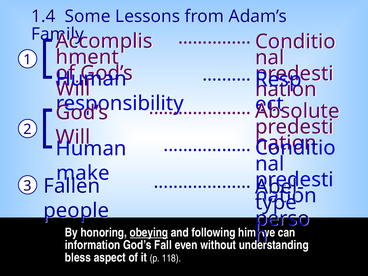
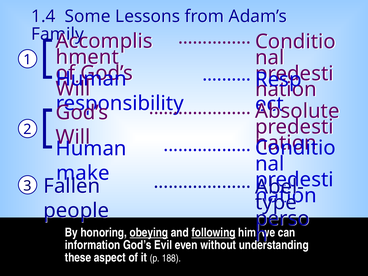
following underline: none -> present
Fall: Fall -> Evil
bless: bless -> these
118: 118 -> 188
